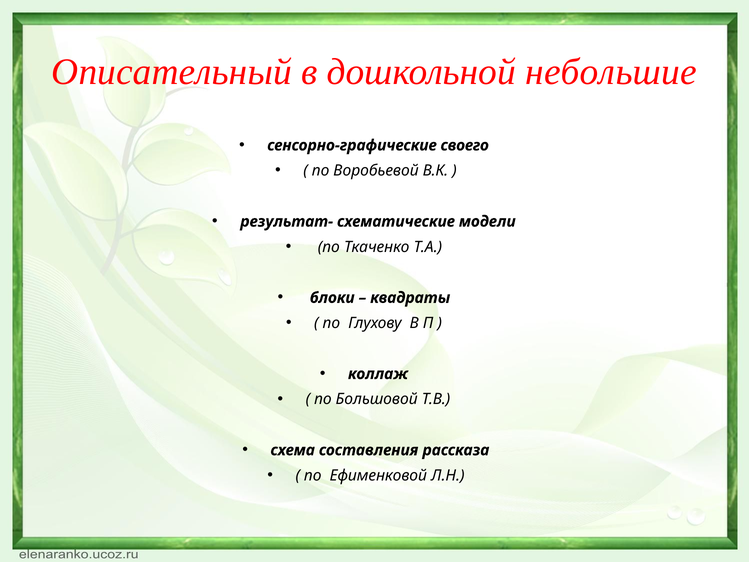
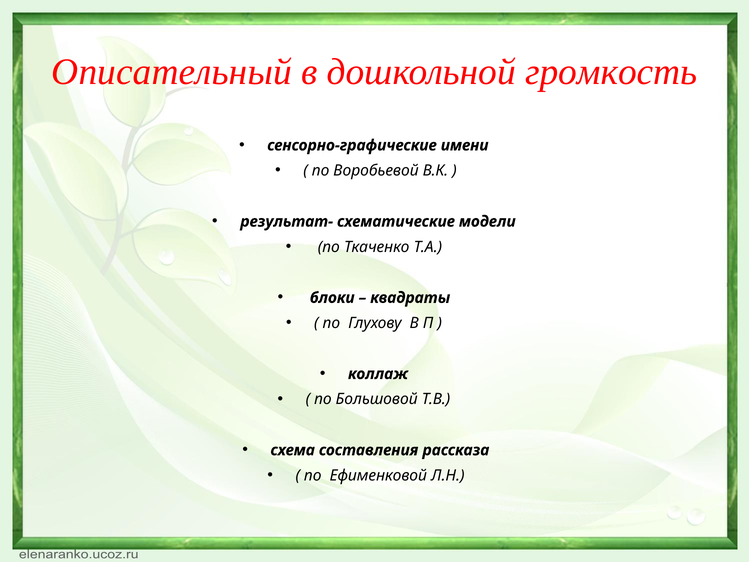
небольшие: небольшие -> громкость
своего: своего -> имени
